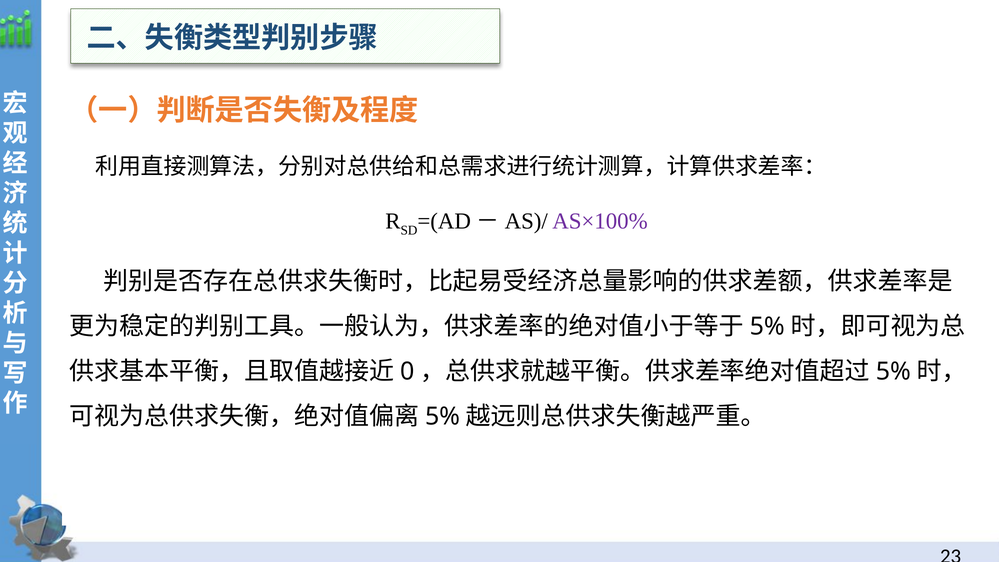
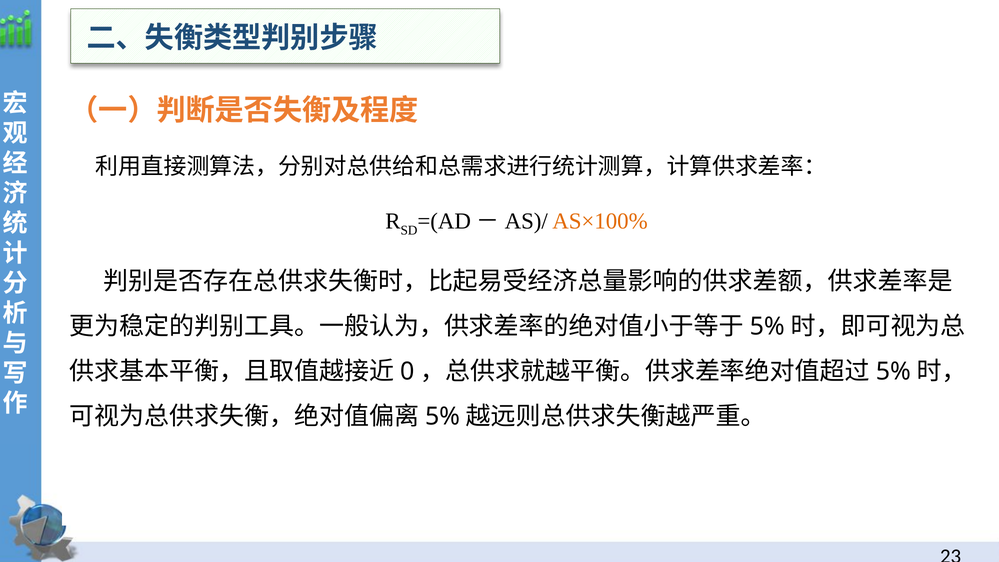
AS×100% colour: purple -> orange
